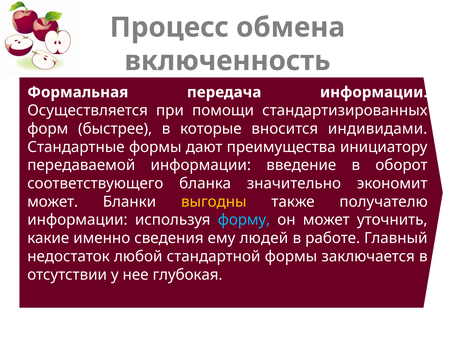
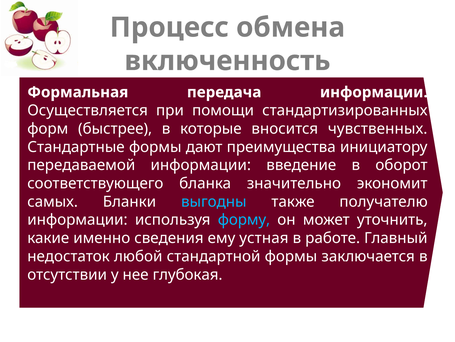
индивидами: индивидами -> чувственных
может at (53, 201): может -> самых
выгодны colour: yellow -> light blue
людей: людей -> устная
